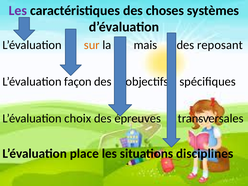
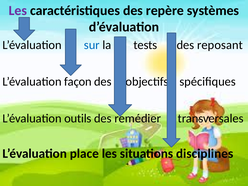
choses: choses -> repère
sur colour: orange -> blue
mais: mais -> tests
choix: choix -> outils
épreuves: épreuves -> remédier
